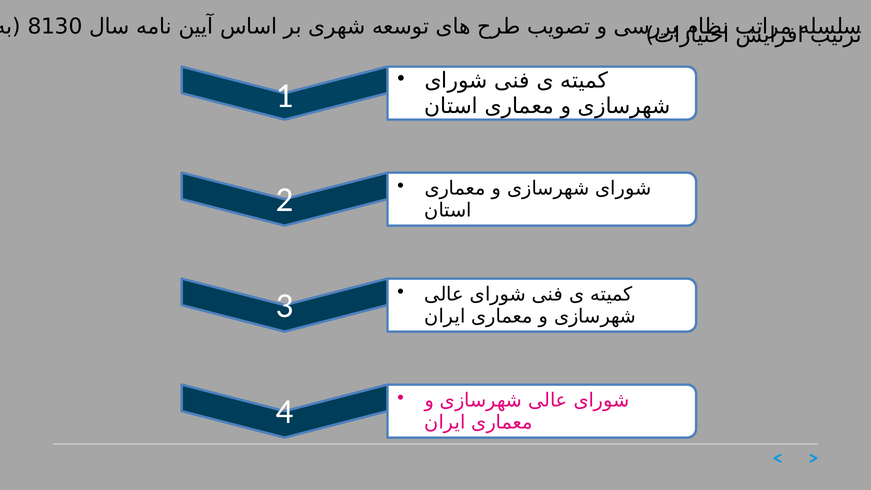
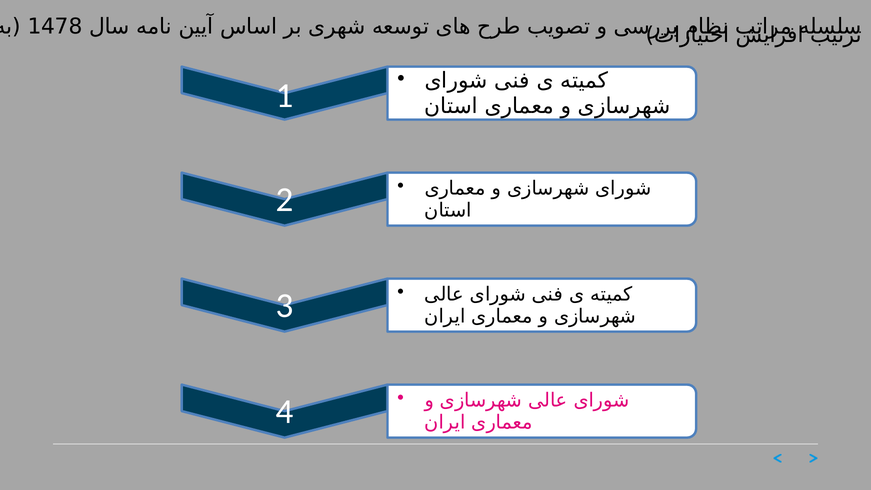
8130: 8130 -> 1478
